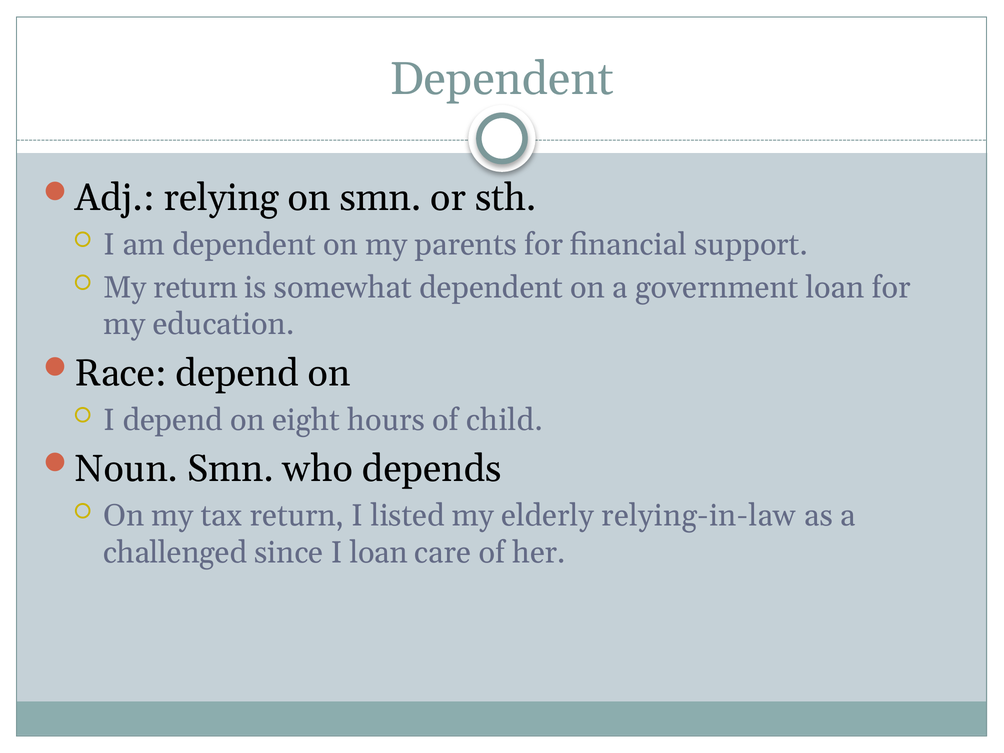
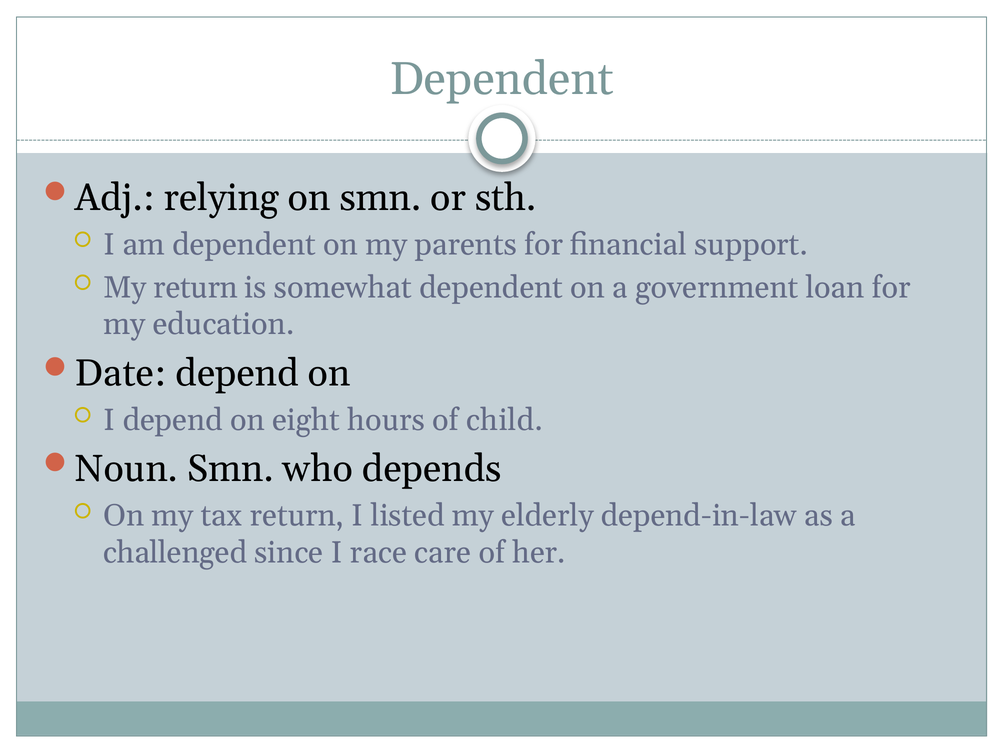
Race: Race -> Date
relying-in-law: relying-in-law -> depend-in-law
I loan: loan -> race
